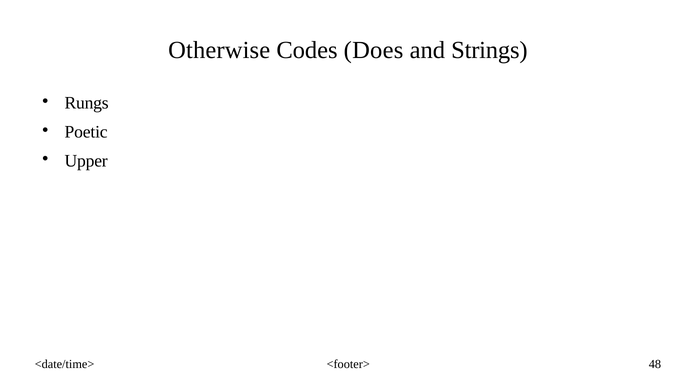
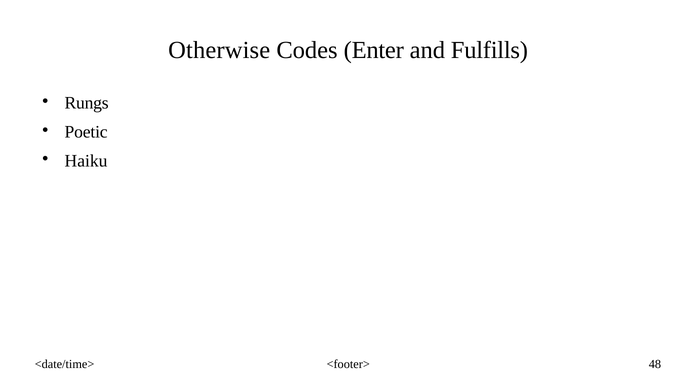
Does: Does -> Enter
Strings: Strings -> Fulfills
Upper: Upper -> Haiku
